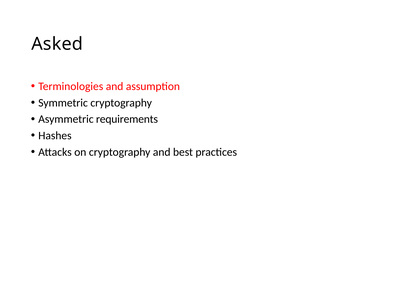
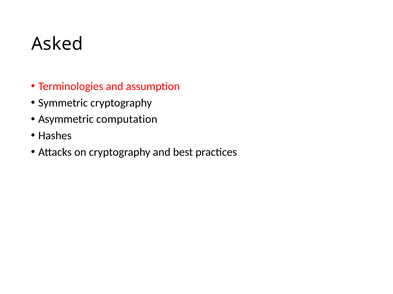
requirements: requirements -> computation
